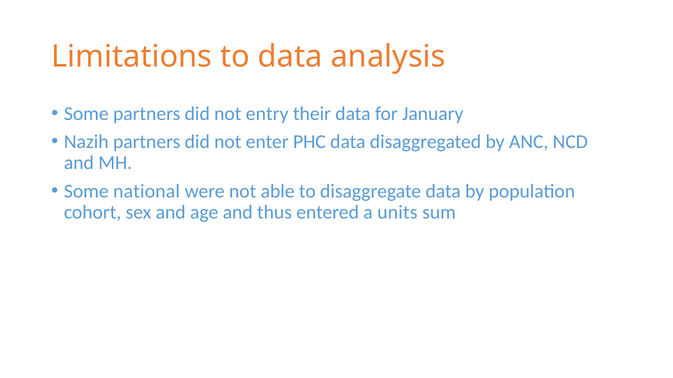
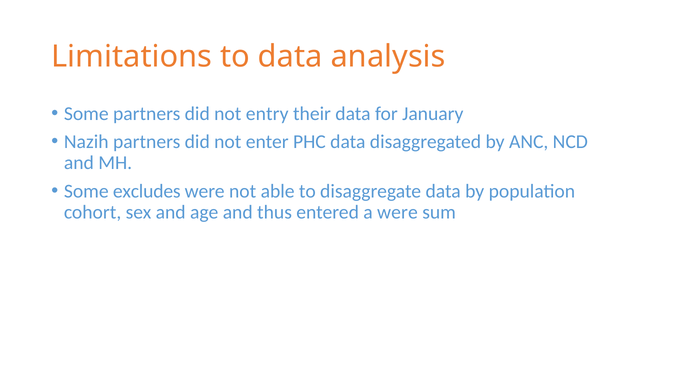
national: national -> excludes
a units: units -> were
